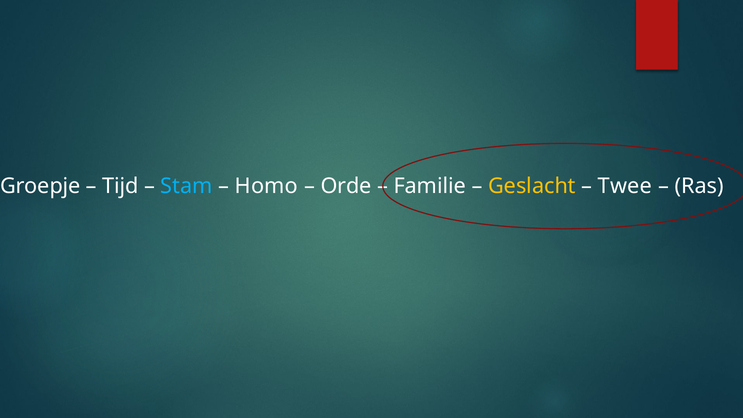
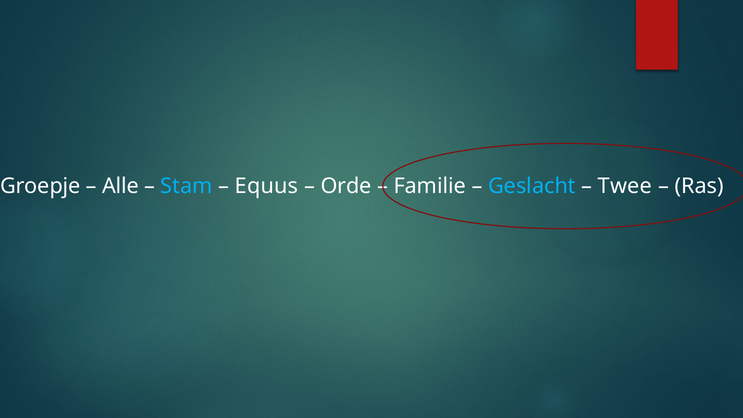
Tijd: Tijd -> Alle
Homo: Homo -> Equus
Geslacht colour: yellow -> light blue
